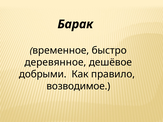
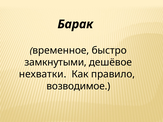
деревянное: деревянное -> замкнутыми
добрыми: добрыми -> нехватки
